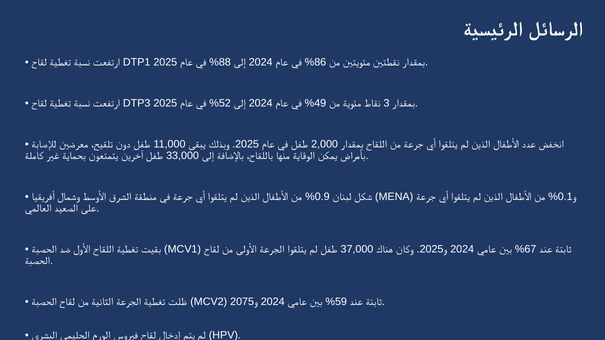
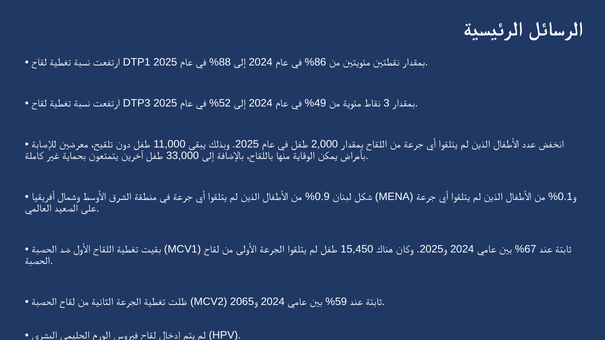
37,000: 37,000 -> 15,450
2075: 2075 -> 2065
